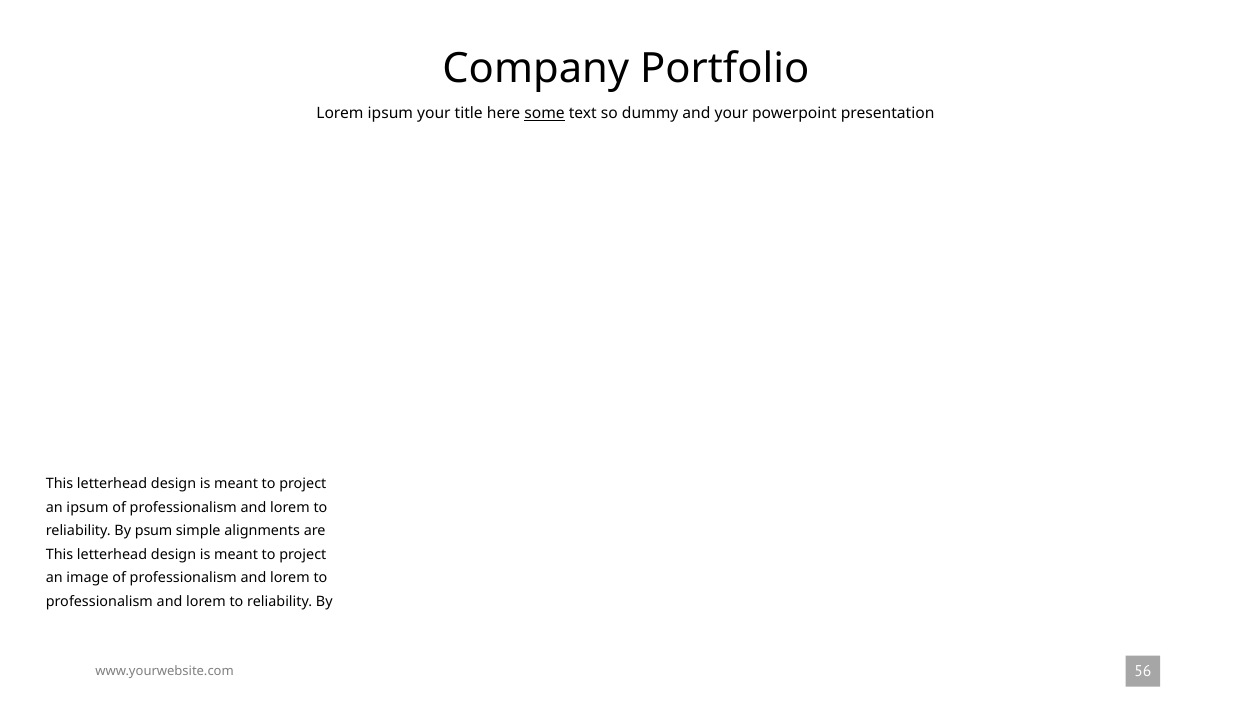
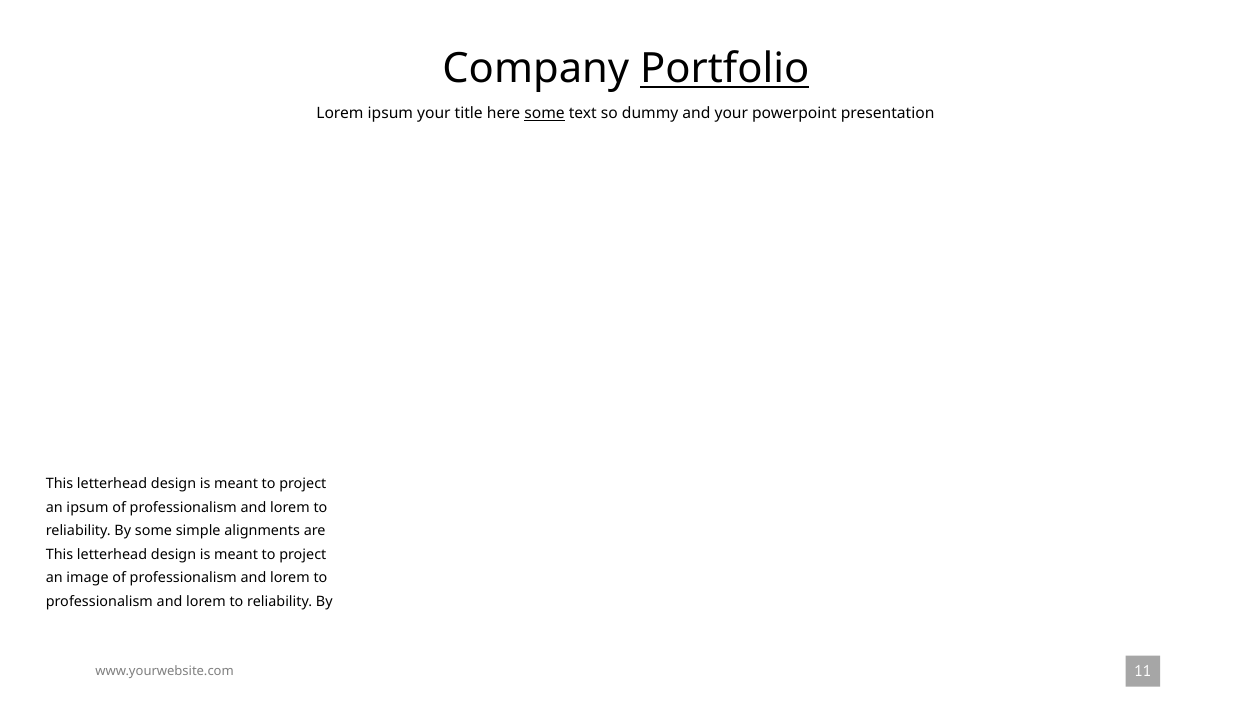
Portfolio underline: none -> present
By psum: psum -> some
56: 56 -> 11
